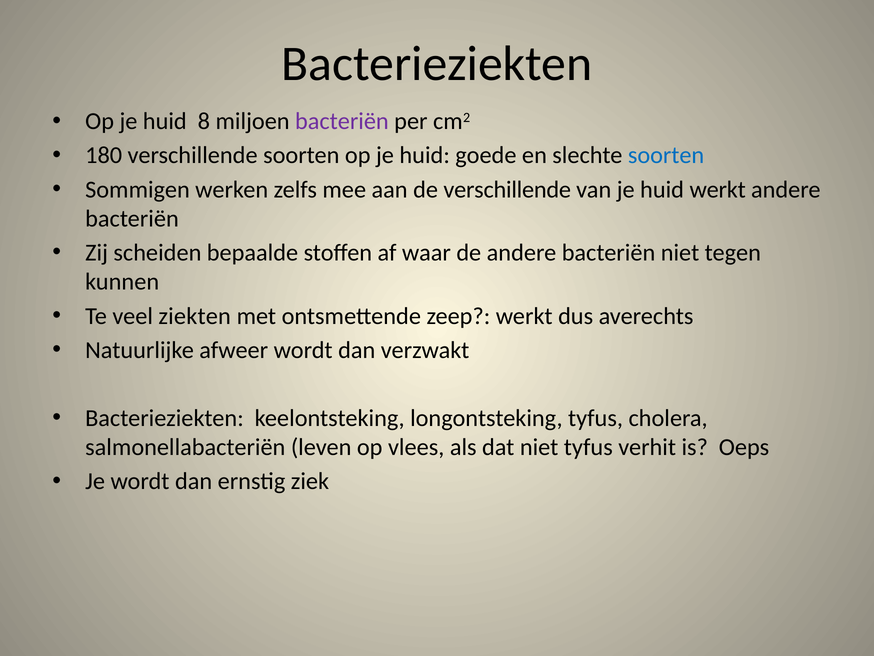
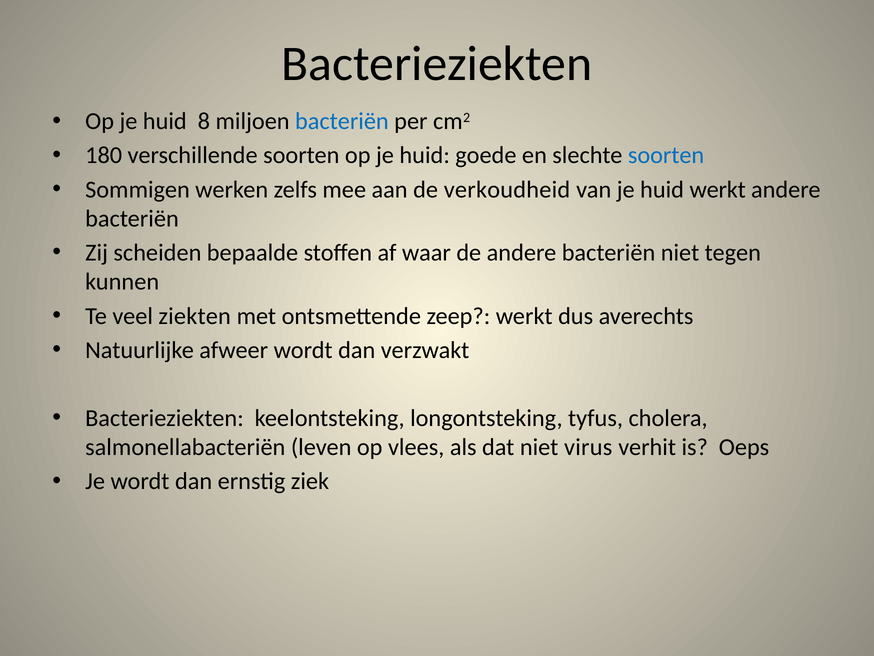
bacteriën at (342, 121) colour: purple -> blue
de verschillende: verschillende -> verkoudheid
niet tyfus: tyfus -> virus
